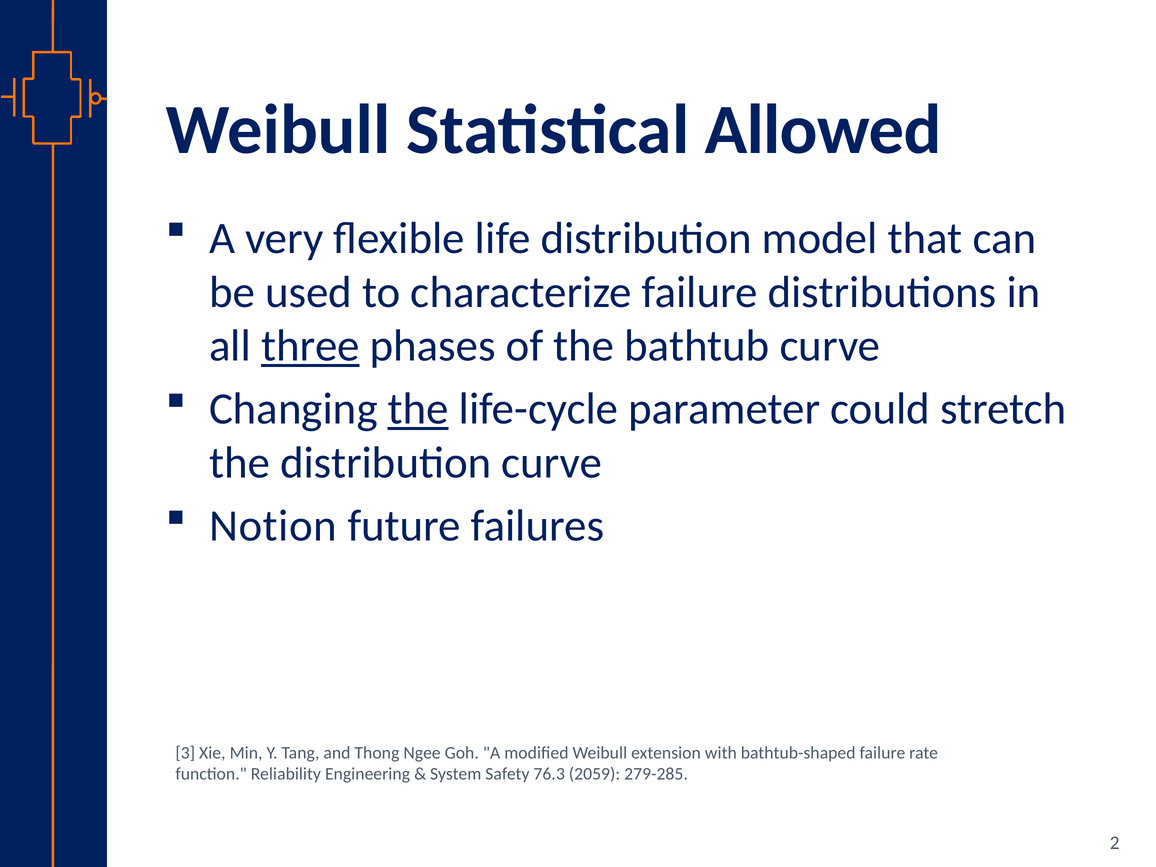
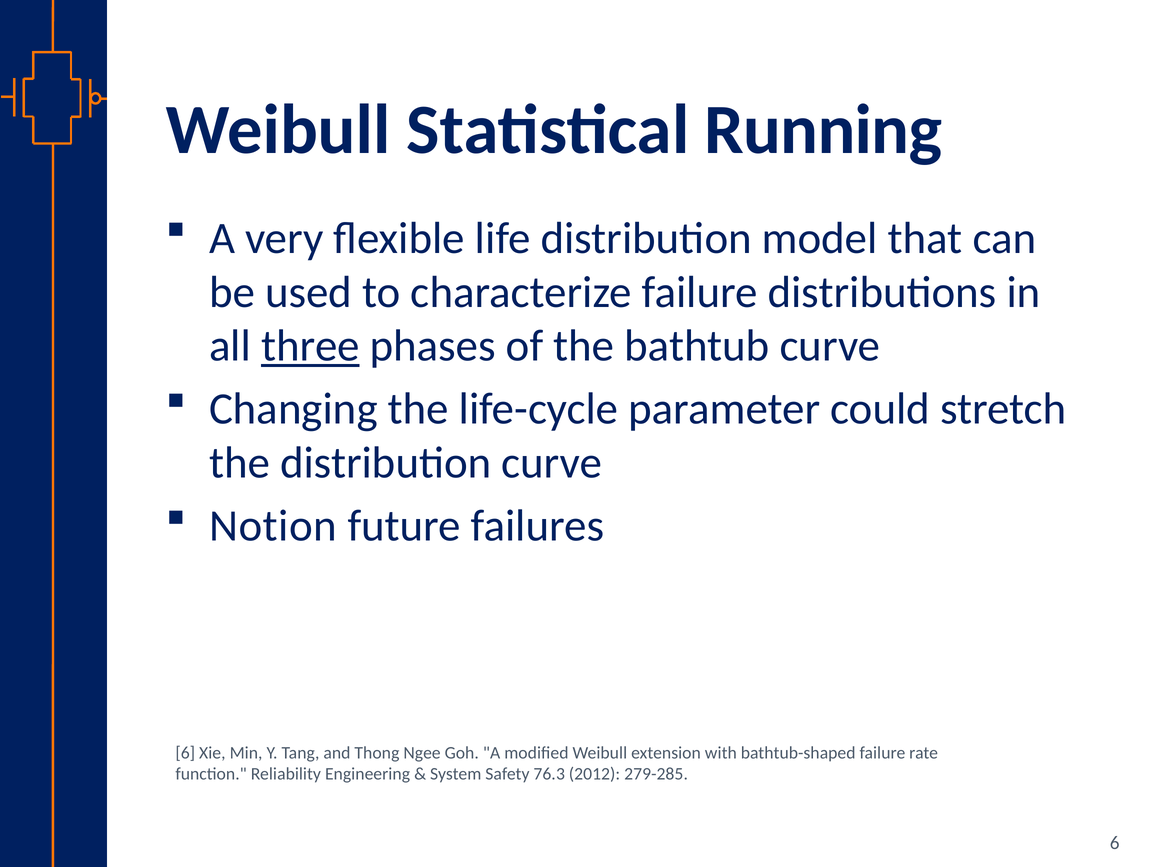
Allowed: Allowed -> Running
the at (418, 409) underline: present -> none
3 at (185, 753): 3 -> 6
2059: 2059 -> 2012
2 at (1115, 843): 2 -> 6
